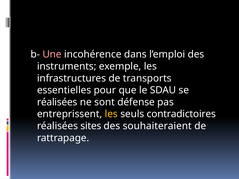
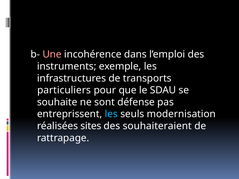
essentielles: essentielles -> particuliers
réalisées at (57, 102): réalisées -> souhaite
les at (111, 114) colour: yellow -> light blue
contradictoires: contradictoires -> modernisation
